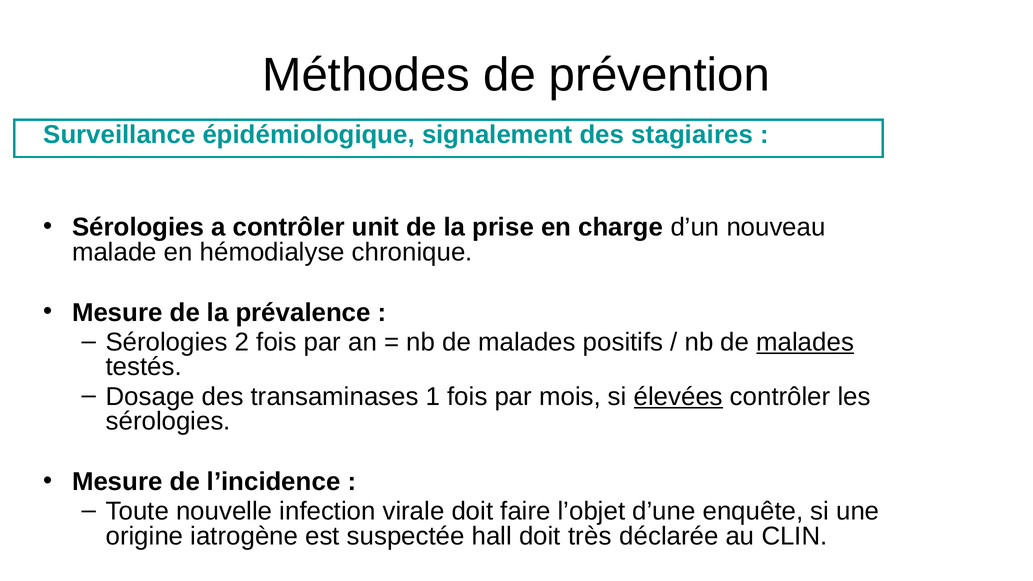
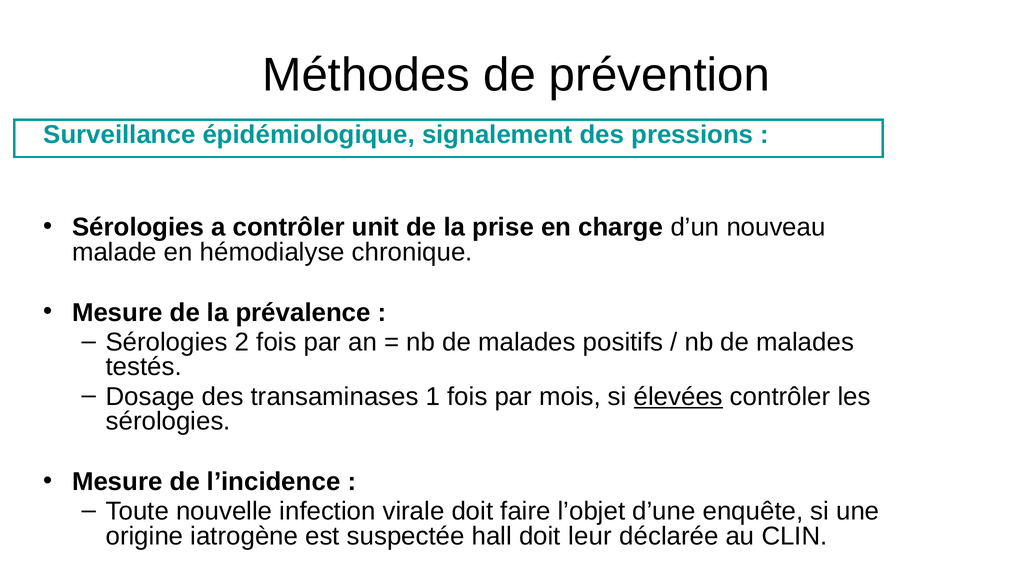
stagiaires: stagiaires -> pressions
malades at (805, 342) underline: present -> none
très: très -> leur
